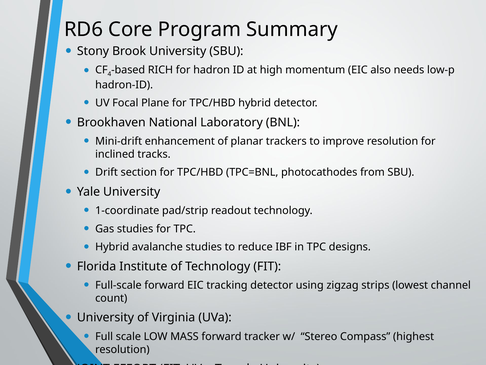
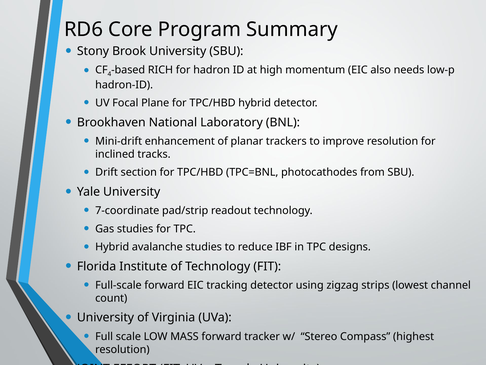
1-coordinate: 1-coordinate -> 7-coordinate
